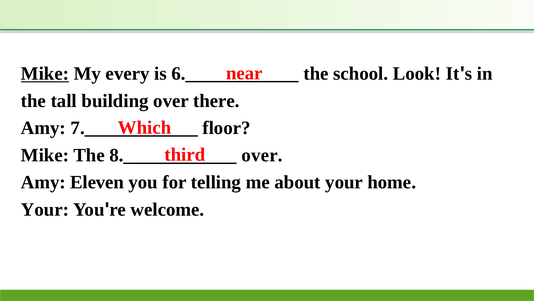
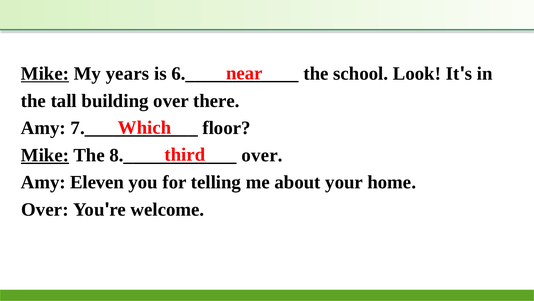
every: every -> years
Mike at (45, 155) underline: none -> present
Your at (45, 209): Your -> Over
